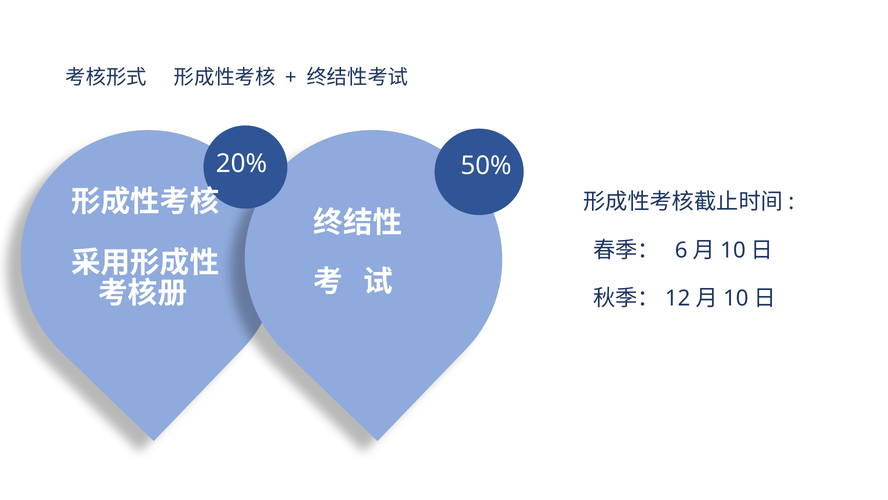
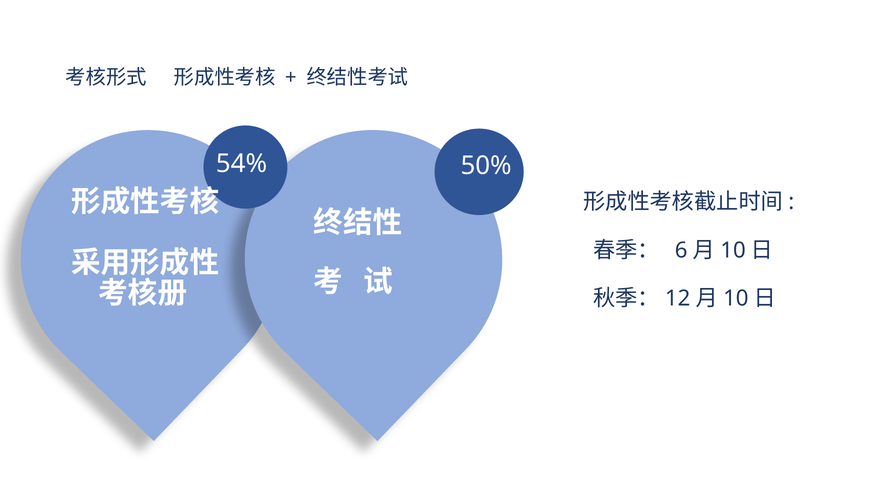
20%: 20% -> 54%
